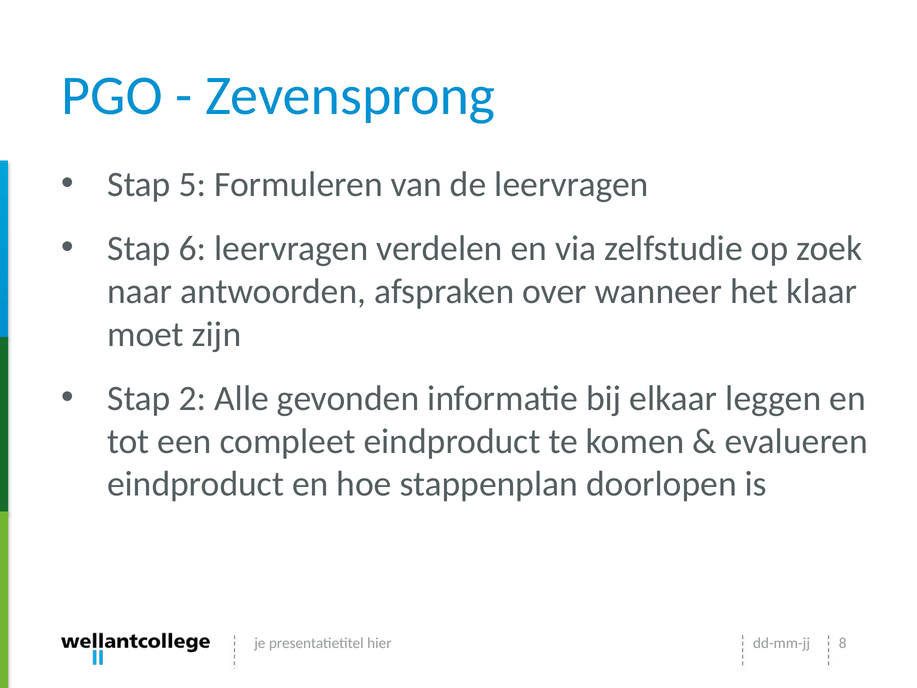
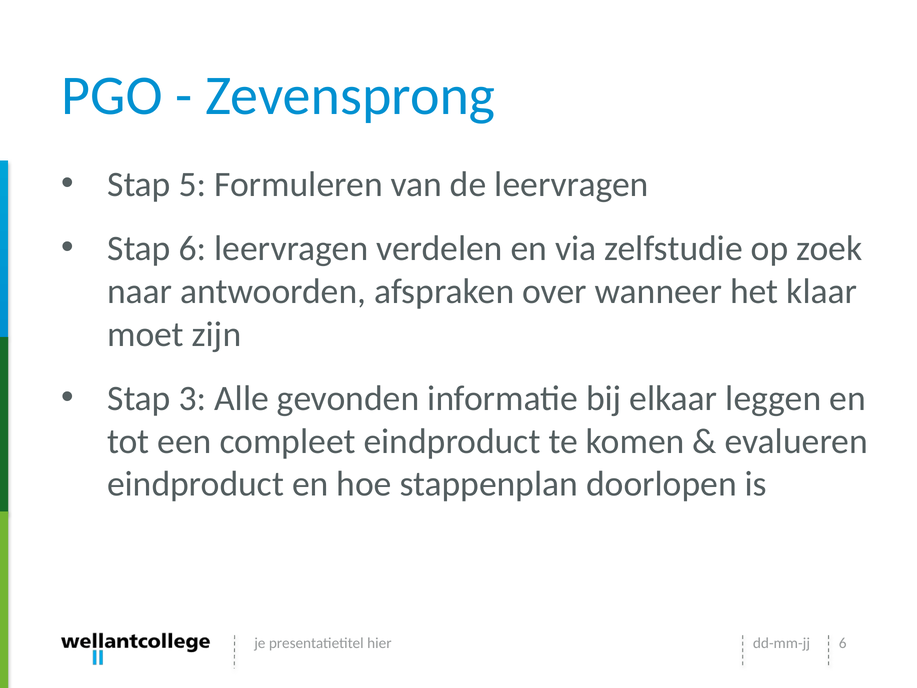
2: 2 -> 3
hier 8: 8 -> 6
